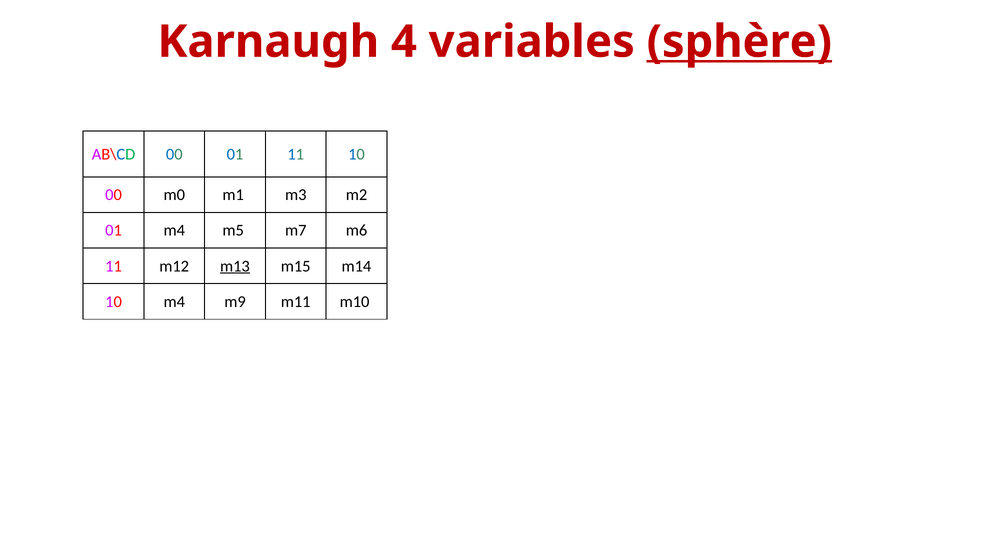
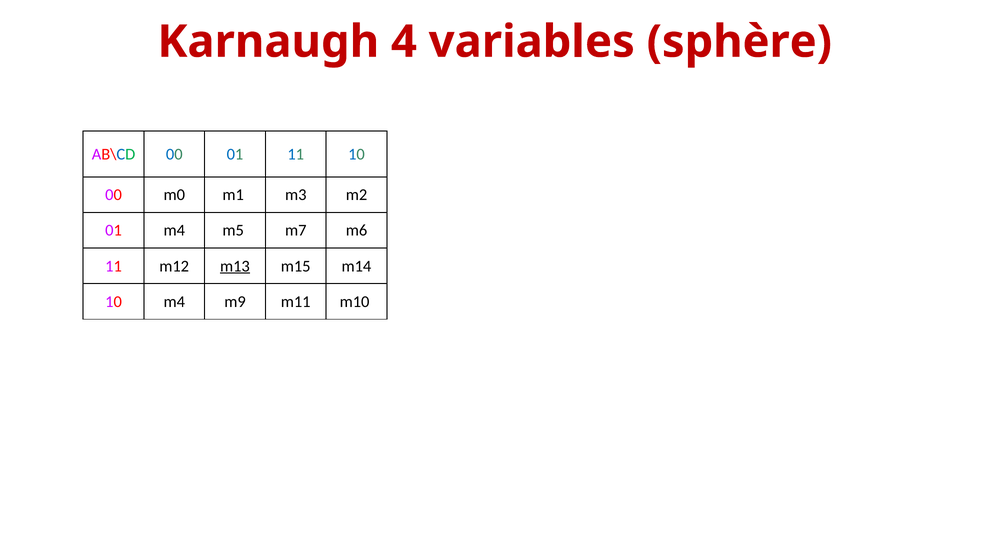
sphère underline: present -> none
